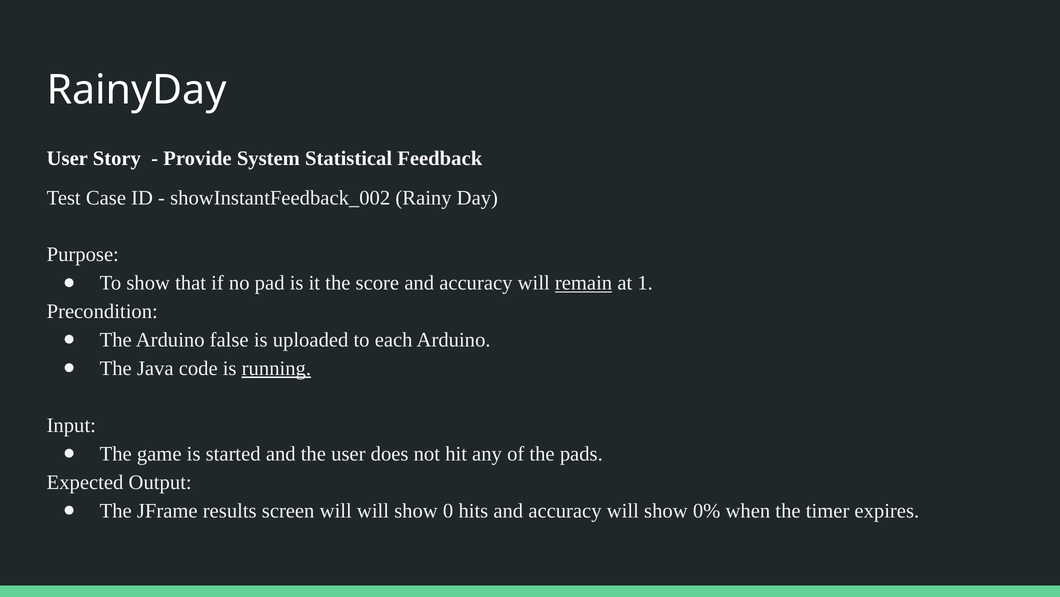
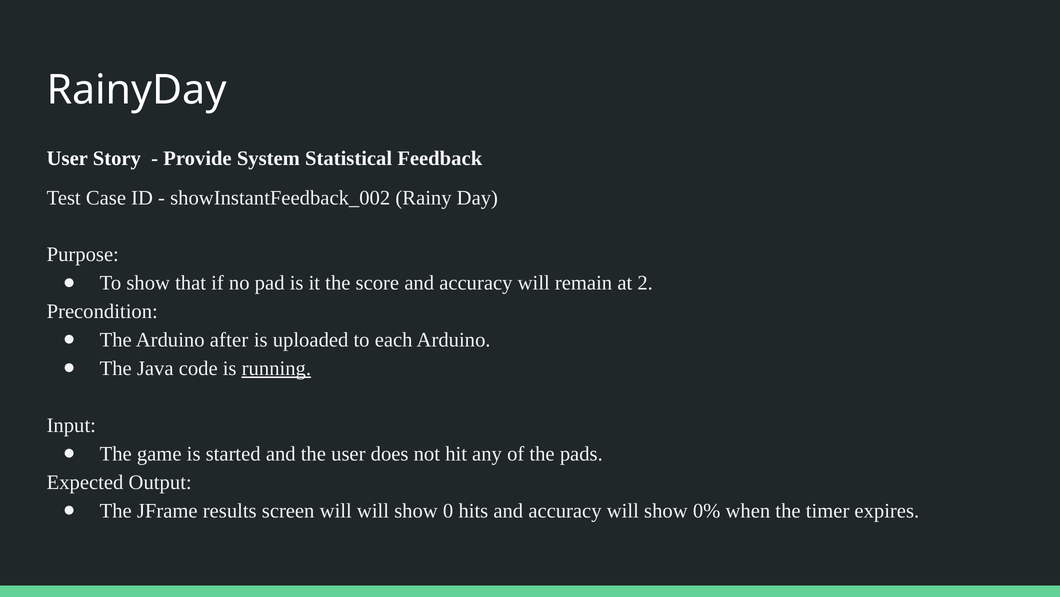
remain underline: present -> none
1: 1 -> 2
false: false -> after
